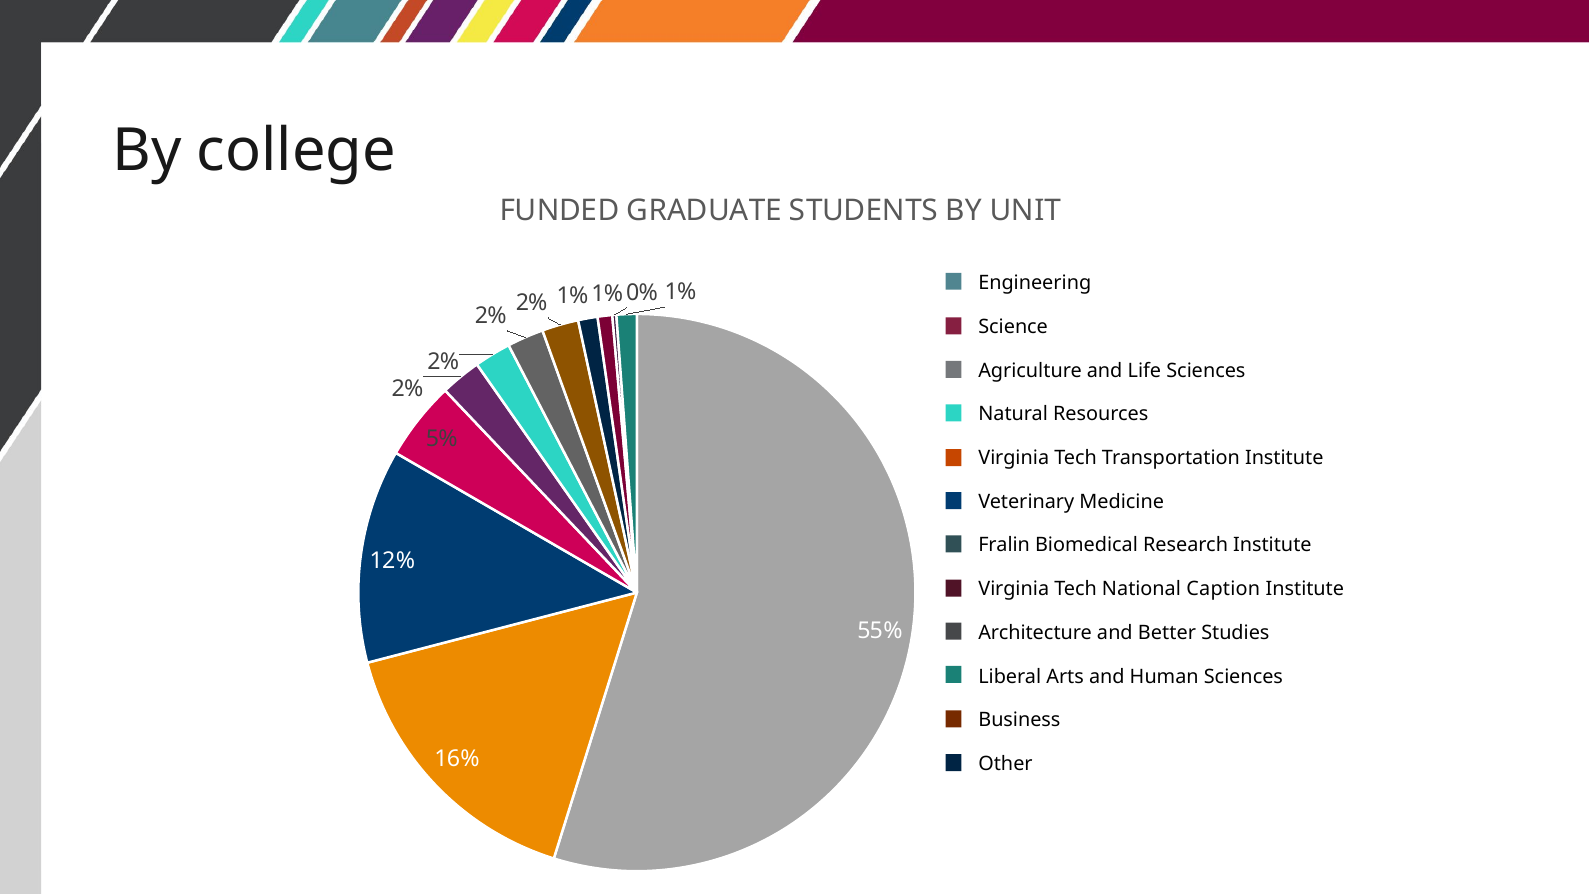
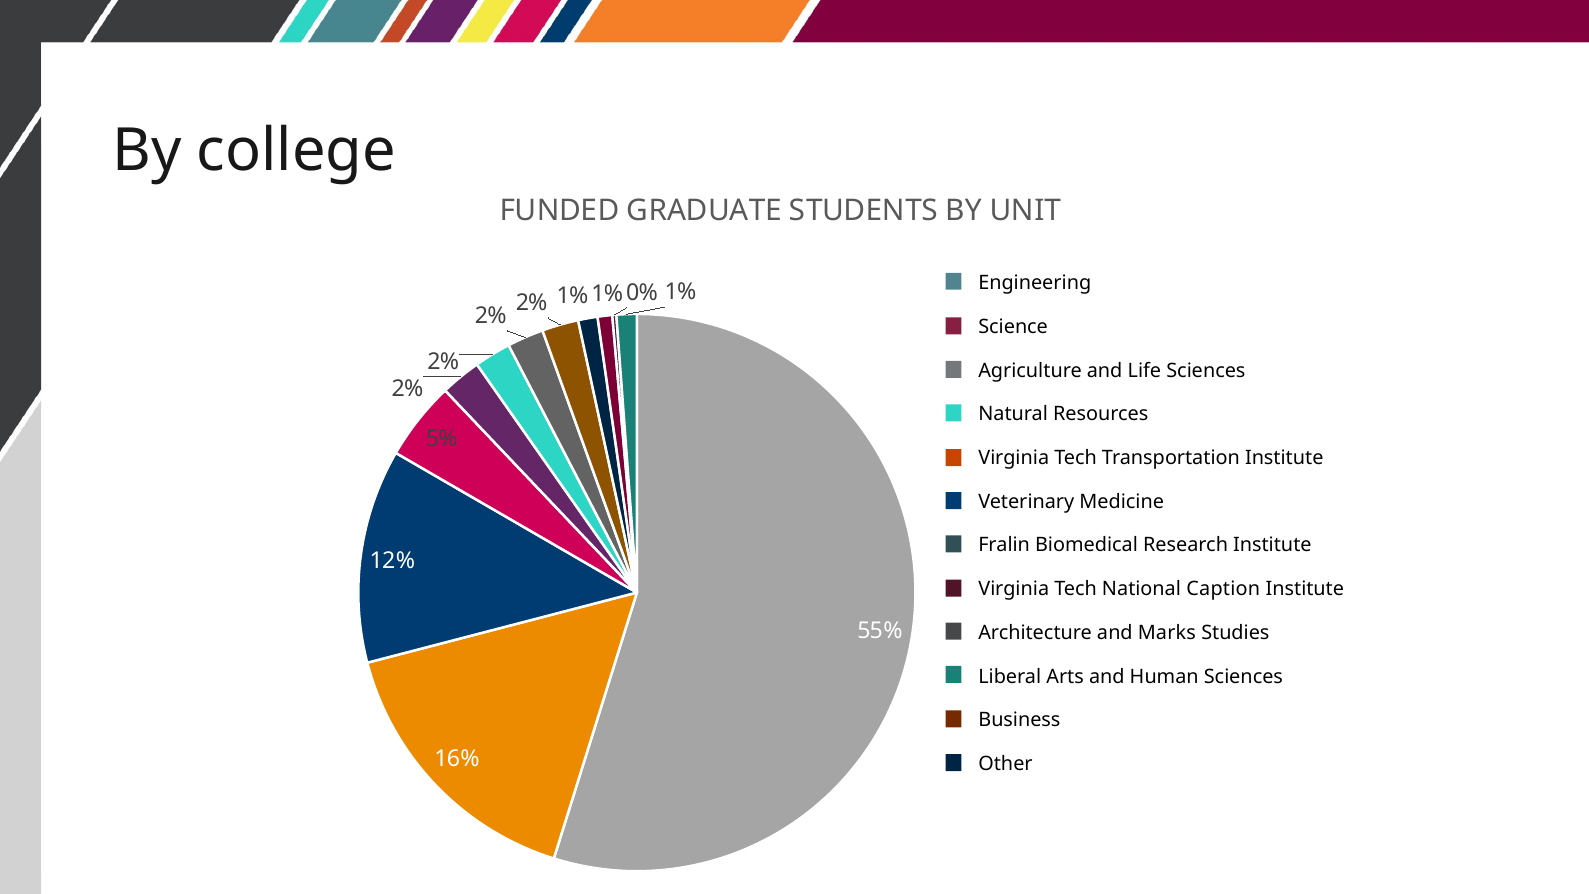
Better: Better -> Marks
